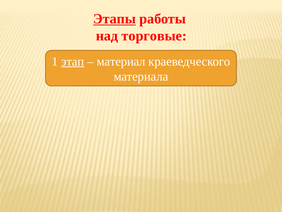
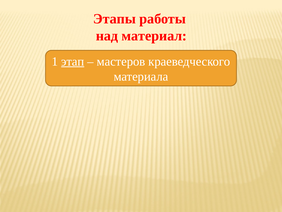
Этапы underline: present -> none
торговые: торговые -> материал
материал: материал -> мастеров
